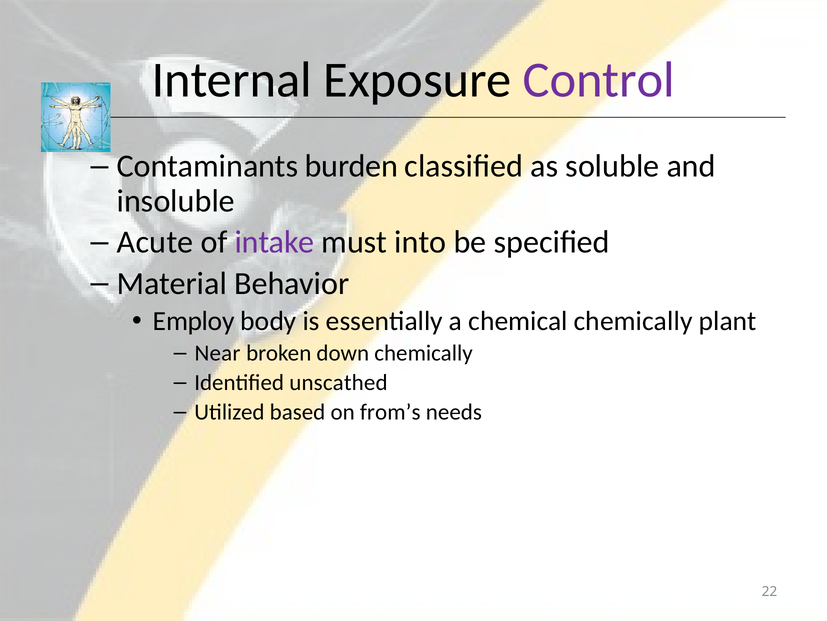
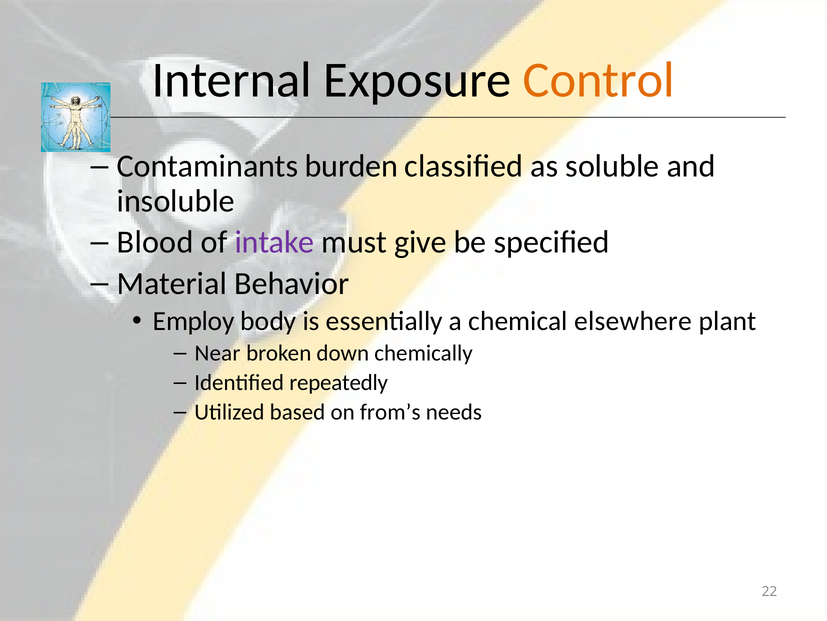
Control colour: purple -> orange
Acute: Acute -> Blood
into: into -> give
chemical chemically: chemically -> elsewhere
unscathed: unscathed -> repeatedly
